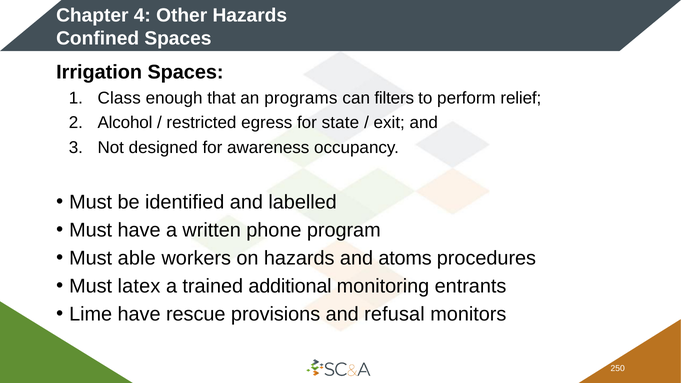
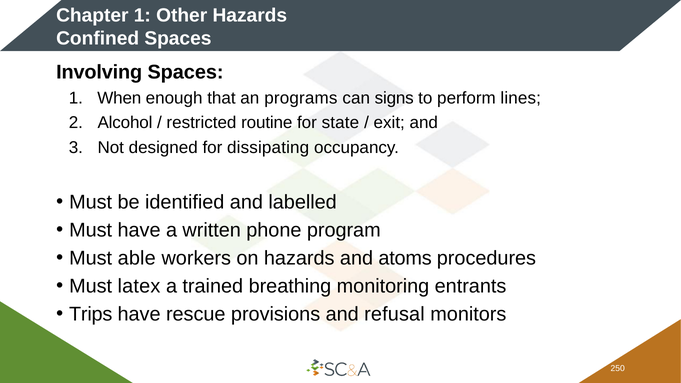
Chapter 4: 4 -> 1
Irrigation: Irrigation -> Involving
Class: Class -> When
filters: filters -> signs
relief: relief -> lines
egress: egress -> routine
awareness: awareness -> dissipating
additional: additional -> breathing
Lime: Lime -> Trips
